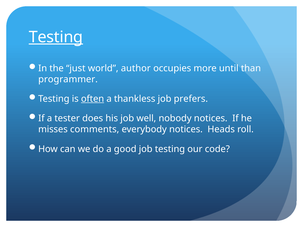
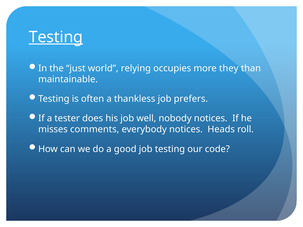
author: author -> relying
until: until -> they
programmer: programmer -> maintainable
often underline: present -> none
